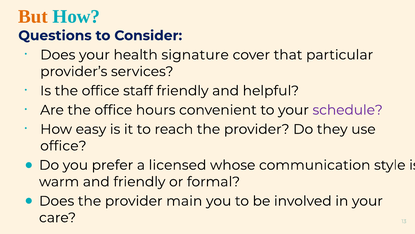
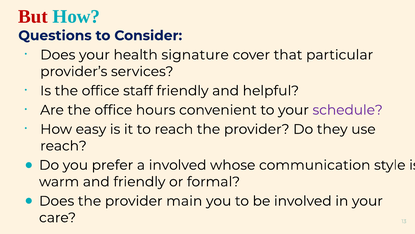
But colour: orange -> red
office at (63, 146): office -> reach
a licensed: licensed -> involved
